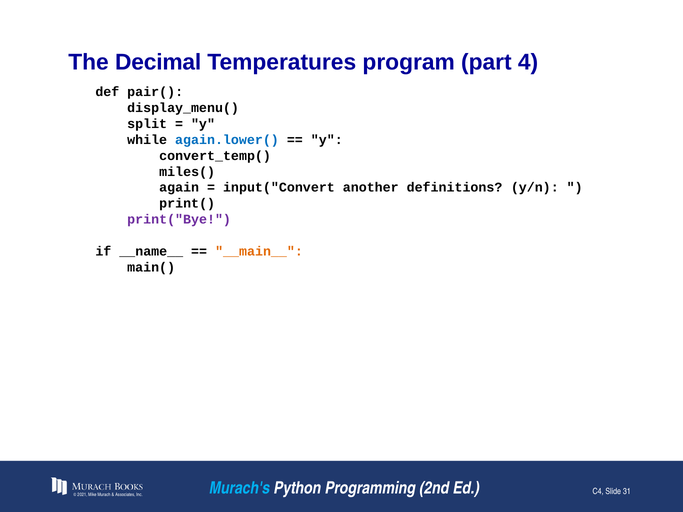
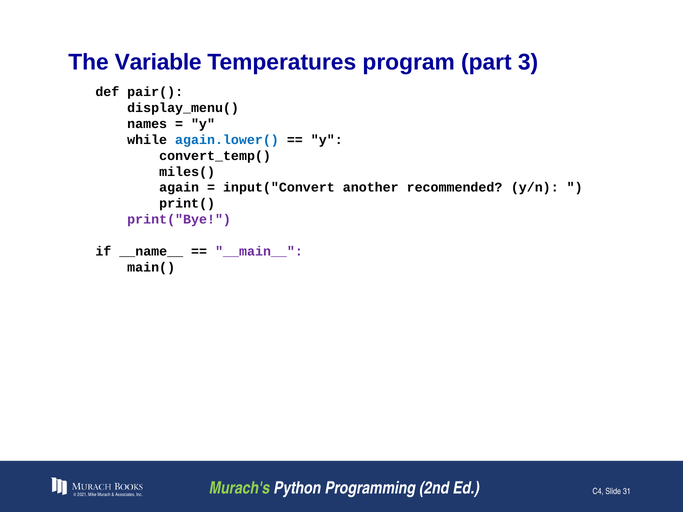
Decimal: Decimal -> Variable
4: 4 -> 3
split: split -> names
definitions: definitions -> recommended
__main__ colour: orange -> purple
Murach's colour: light blue -> light green
